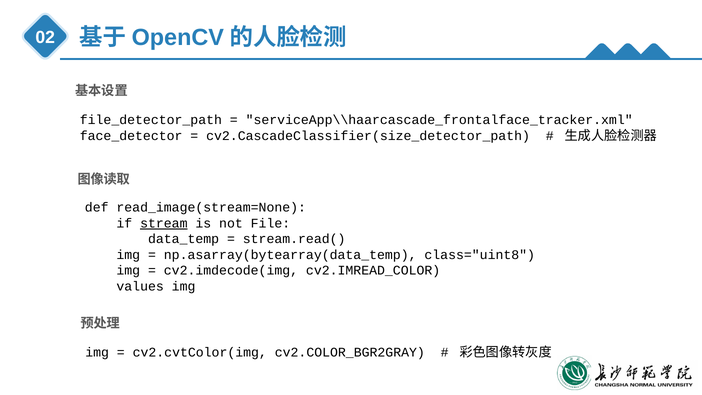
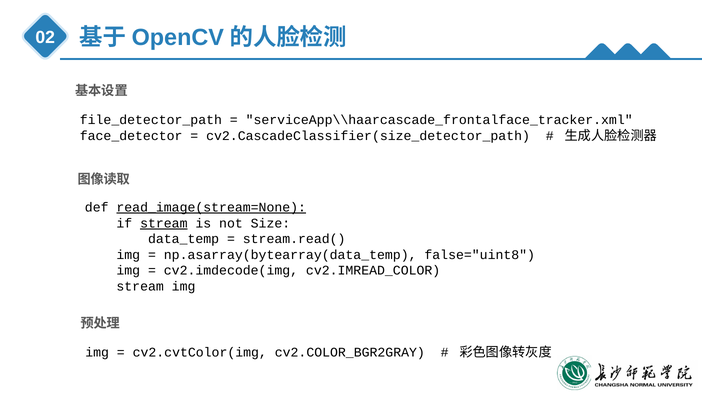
read_image(stream=None underline: none -> present
File: File -> Size
class="uint8: class="uint8 -> false="uint8
values at (140, 286): values -> stream
